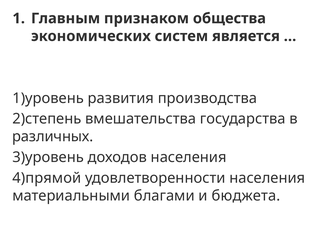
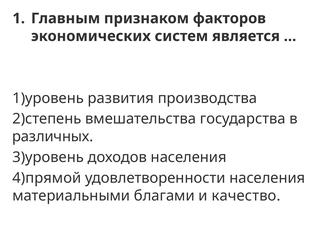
общества: общества -> факторов
бюджета: бюджета -> качество
